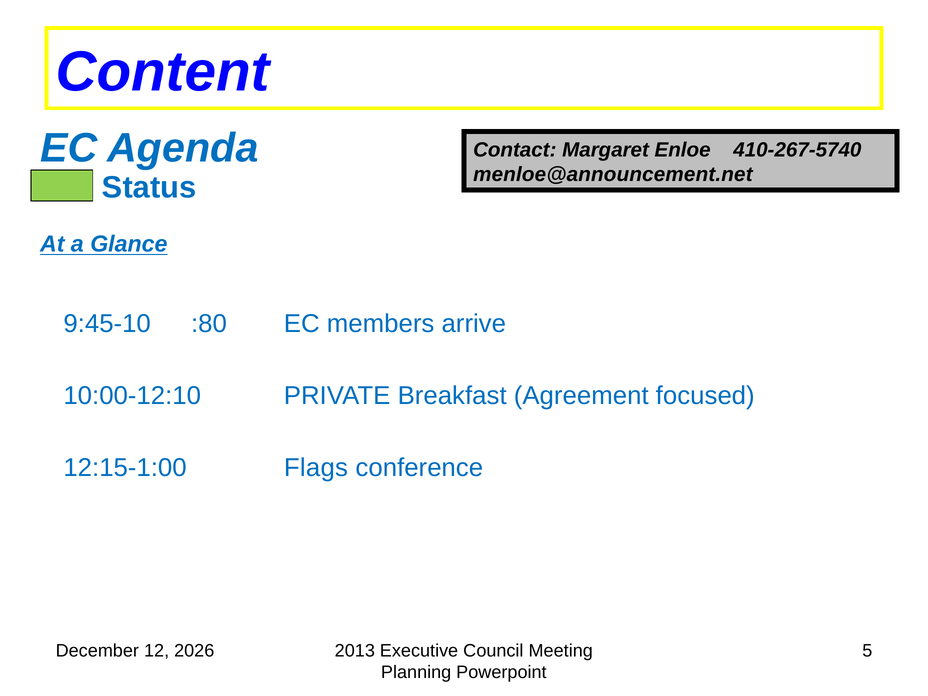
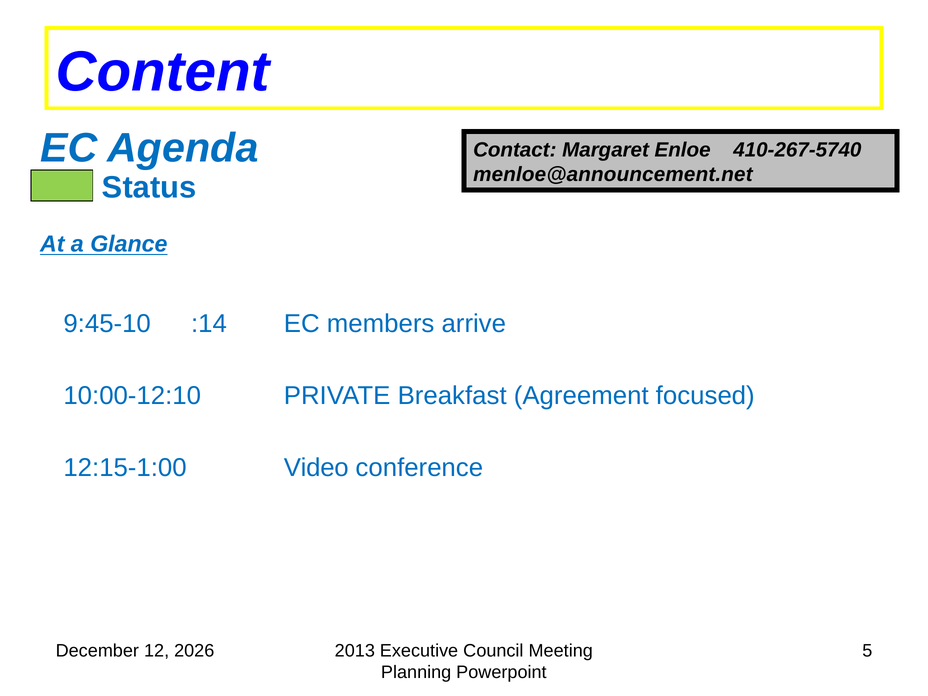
:80: :80 -> :14
Flags: Flags -> Video
